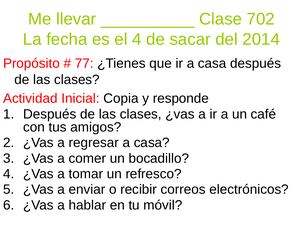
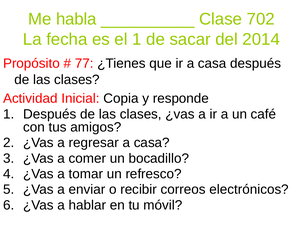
llevar: llevar -> habla
el 4: 4 -> 1
